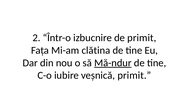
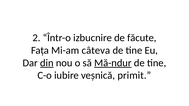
de primit: primit -> făcute
clătina: clătina -> câteva
din underline: none -> present
